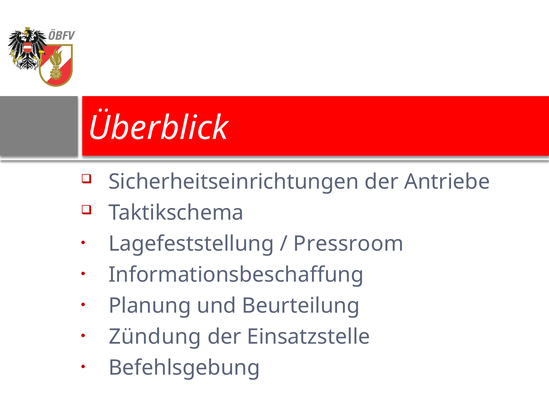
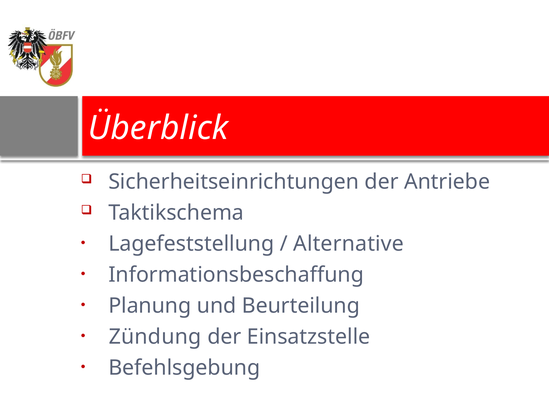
Pressroom: Pressroom -> Alternative
